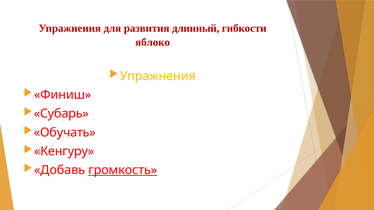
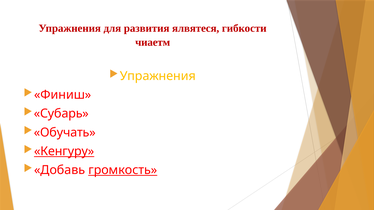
длинный: длинный -> ялвятеся
яблоко: яблоко -> чиаетм
Кенгуру underline: none -> present
